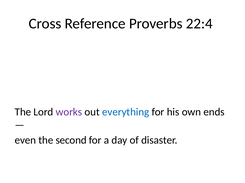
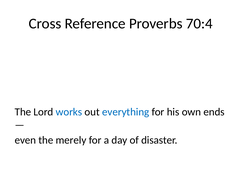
22:4: 22:4 -> 70:4
works colour: purple -> blue
second: second -> merely
